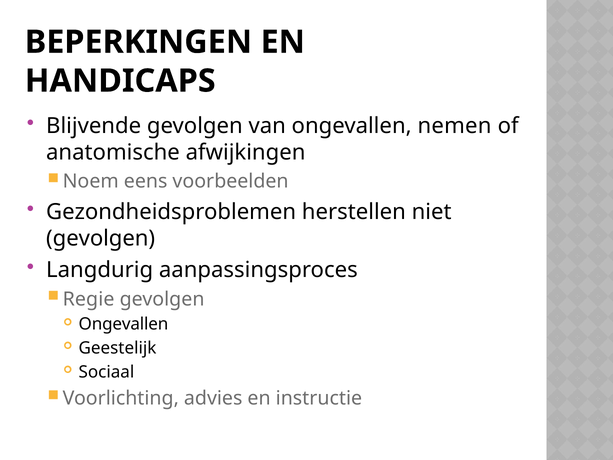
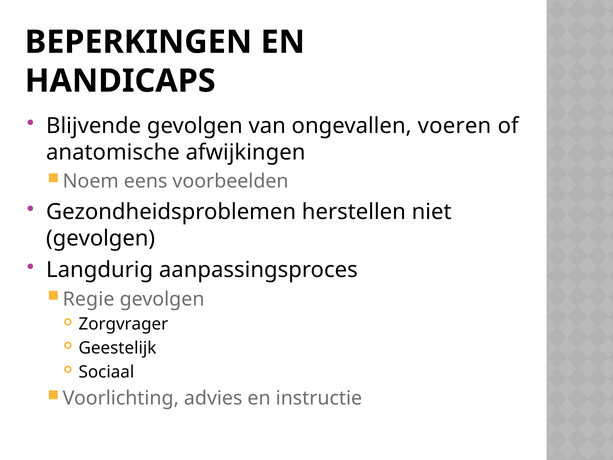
nemen: nemen -> voeren
Ongevallen at (123, 324): Ongevallen -> Zorgvrager
